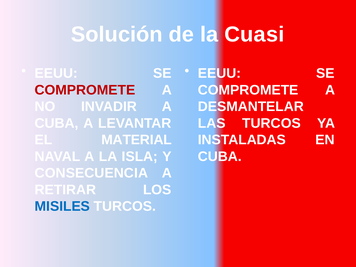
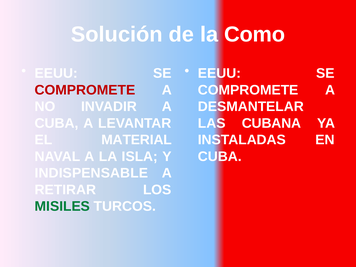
Cuasi: Cuasi -> Como
LAS TURCOS: TURCOS -> CUBANA
CONSECUENCIA: CONSECUENCIA -> INDISPENSABLE
MISILES colour: blue -> green
